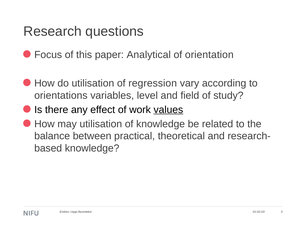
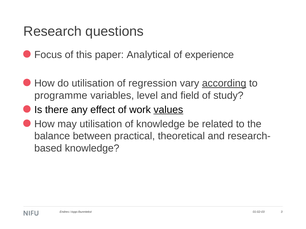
orientation: orientation -> experience
according underline: none -> present
orientations: orientations -> programme
